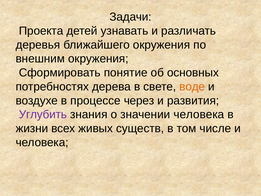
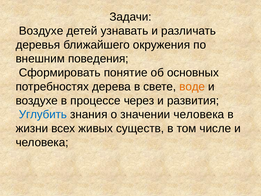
Проекта at (41, 31): Проекта -> Воздухе
внешним окружения: окружения -> поведения
Углубить colour: purple -> blue
